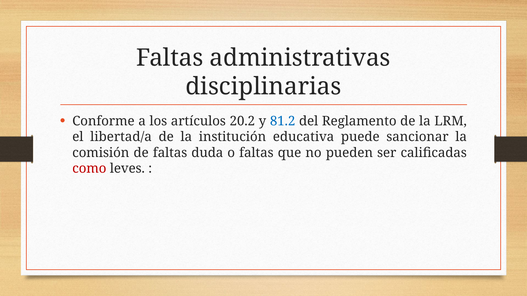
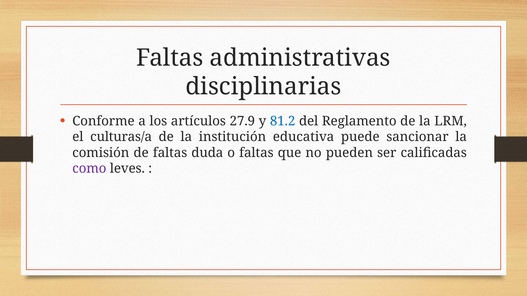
20.2: 20.2 -> 27.9
libertad/a: libertad/a -> culturas/a
como colour: red -> purple
